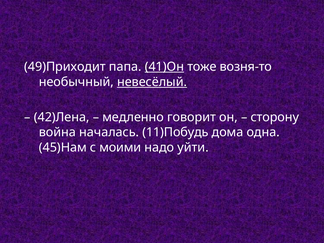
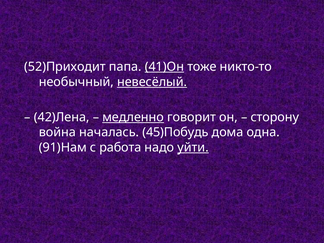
49)Приходит: 49)Приходит -> 52)Приходит
возня-то: возня-то -> никто-то
медленно underline: none -> present
11)Побудь: 11)Побудь -> 45)Побудь
45)Нам: 45)Нам -> 91)Нам
моими: моими -> работа
уйти underline: none -> present
